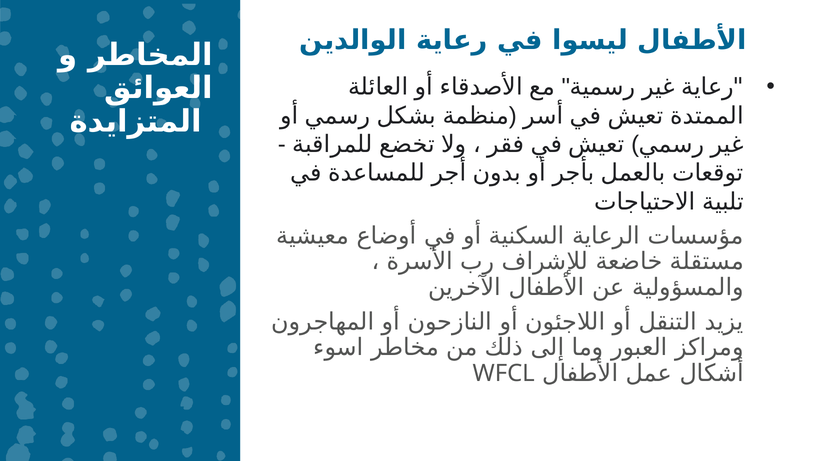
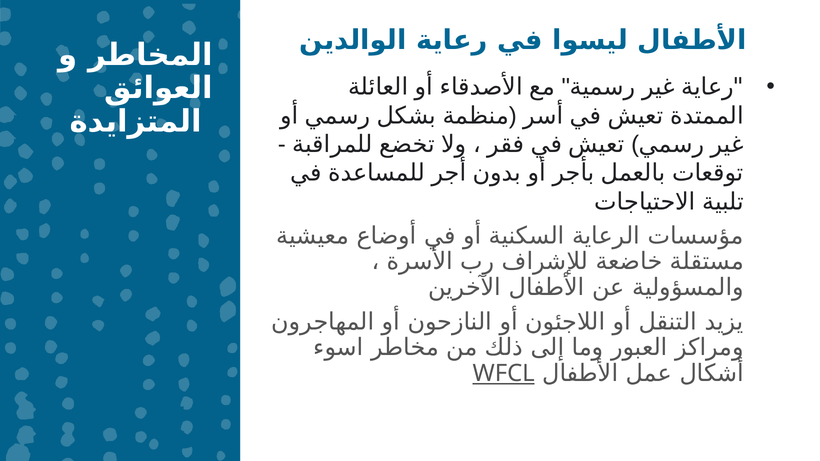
WFCL underline: none -> present
